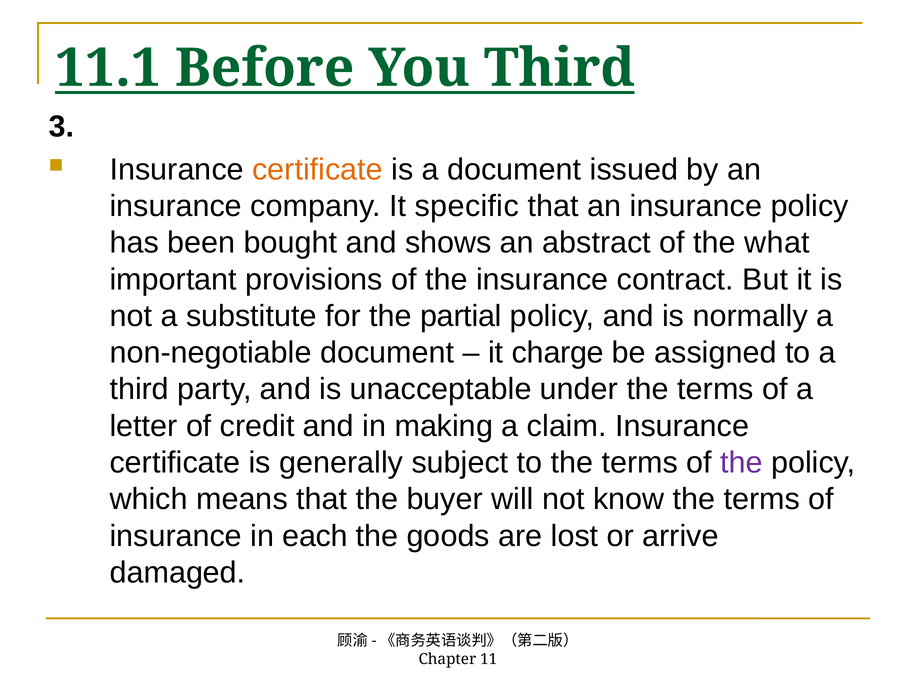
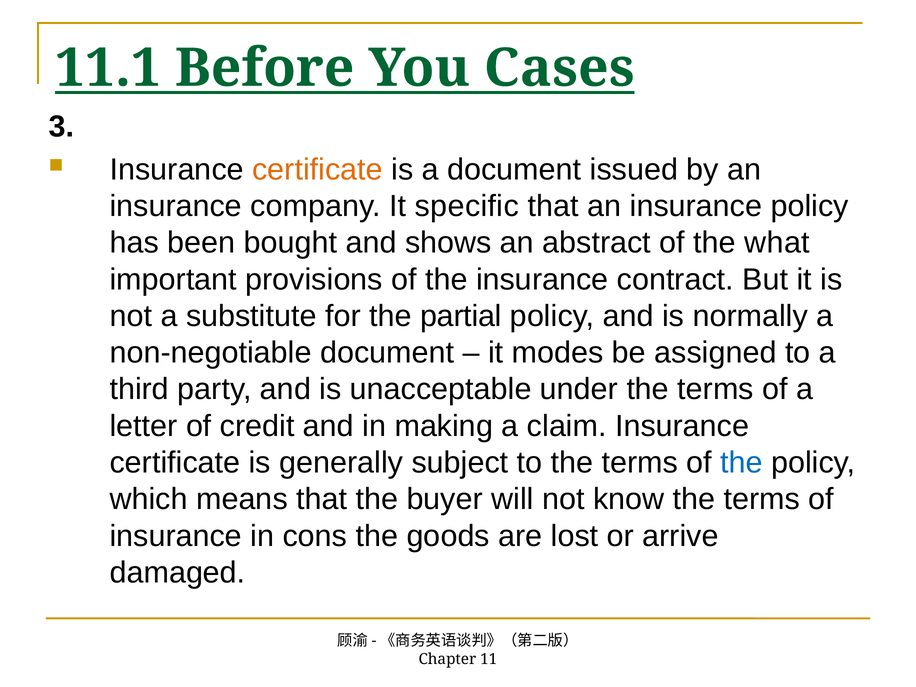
You Third: Third -> Cases
charge: charge -> modes
the at (741, 463) colour: purple -> blue
each: each -> cons
